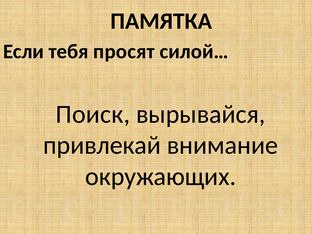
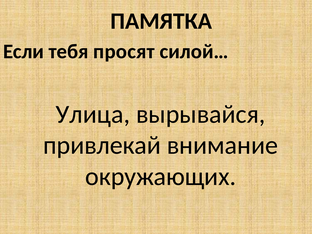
Поиск: Поиск -> Улица
